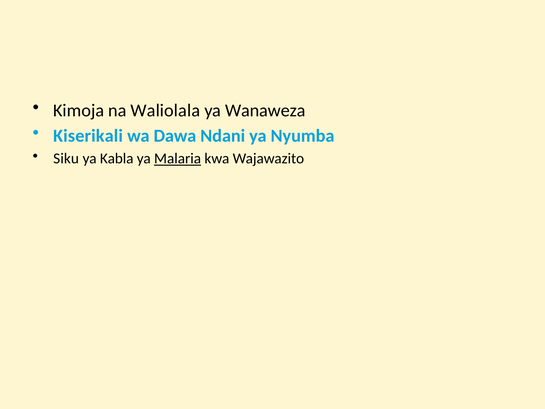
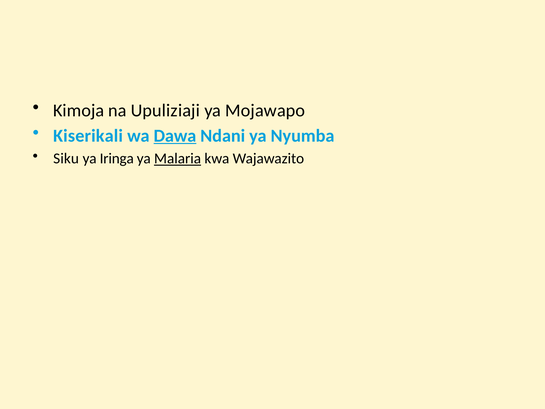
Waliolala: Waliolala -> Upuliziaji
Wanaweza: Wanaweza -> Mojawapo
Dawa underline: none -> present
Kabla: Kabla -> Iringa
